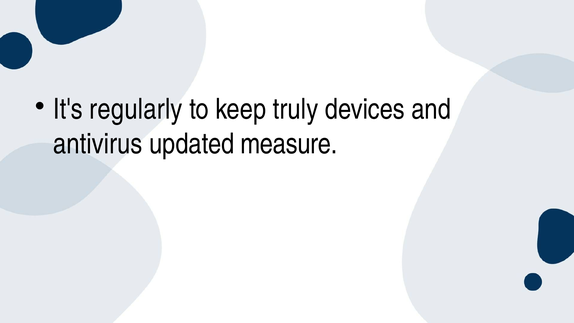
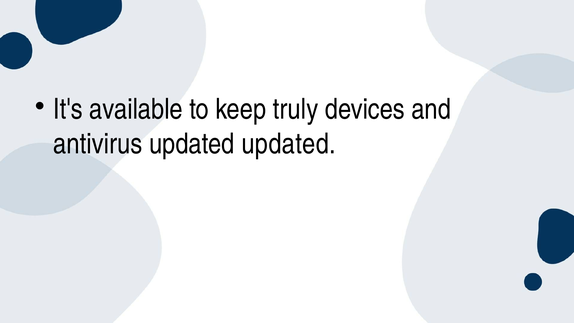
regularly: regularly -> available
updated measure: measure -> updated
